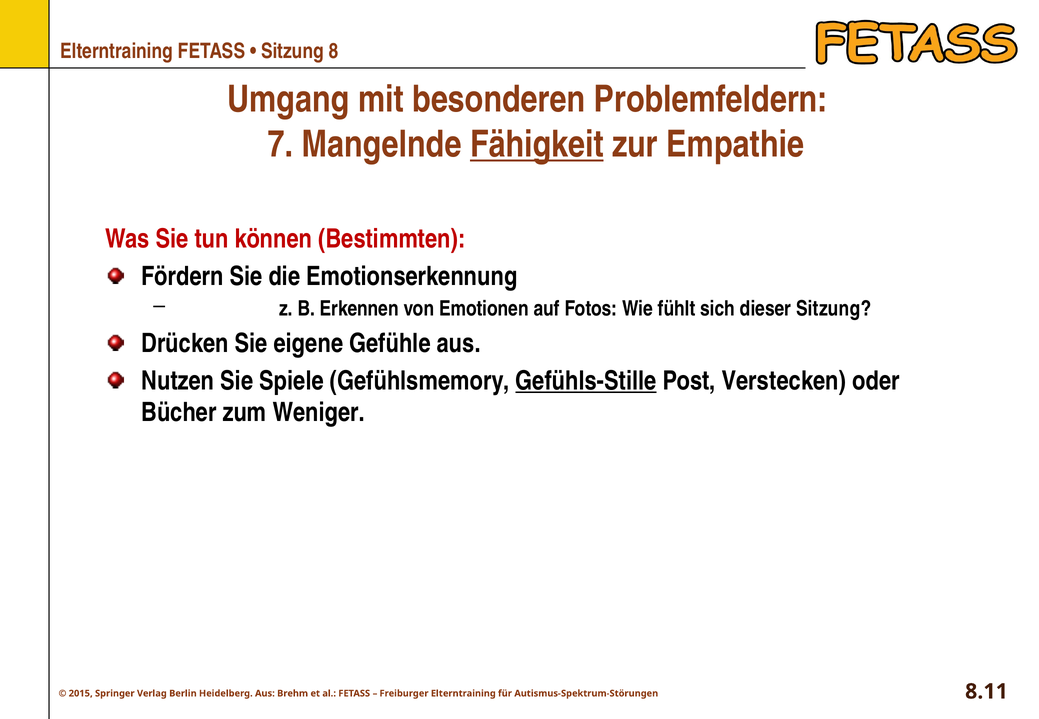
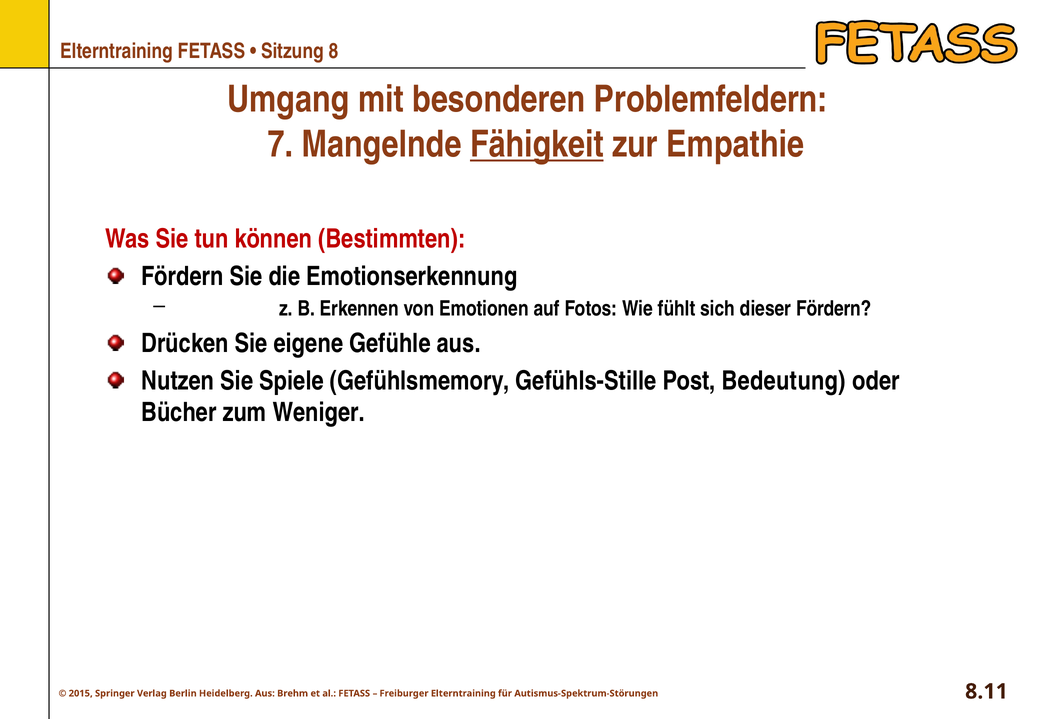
dieser Sitzung: Sitzung -> Fördern
Gefühls-Stille underline: present -> none
Verstecken: Verstecken -> Bedeutung
